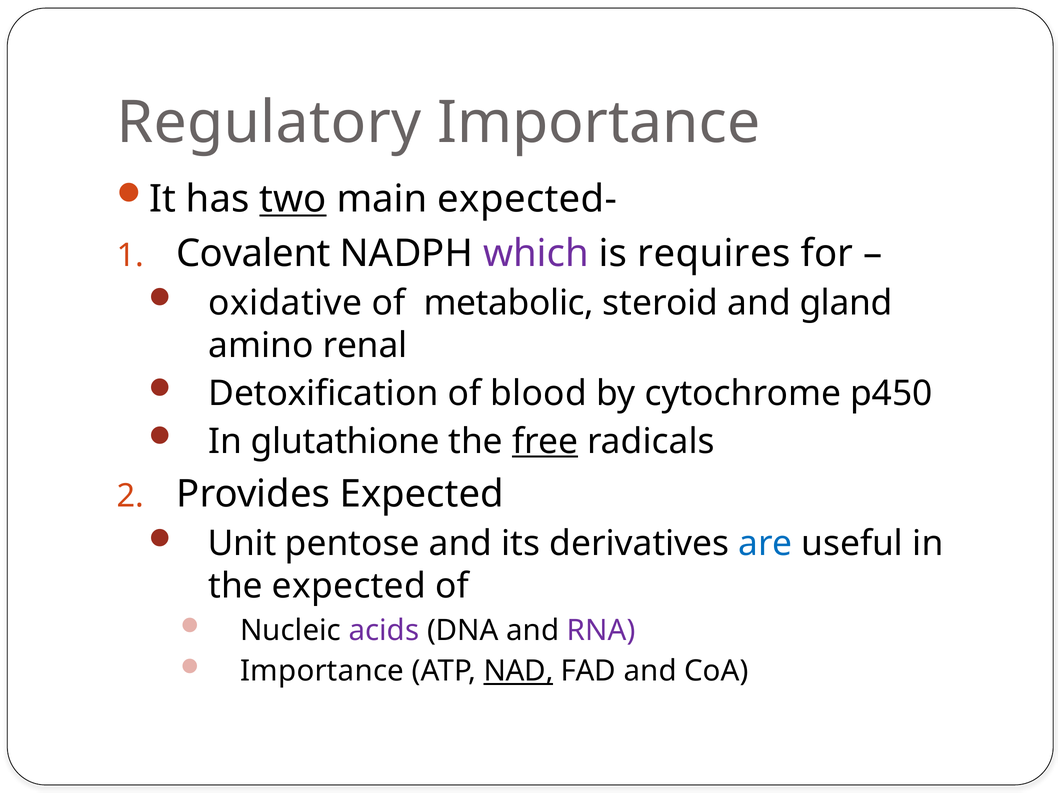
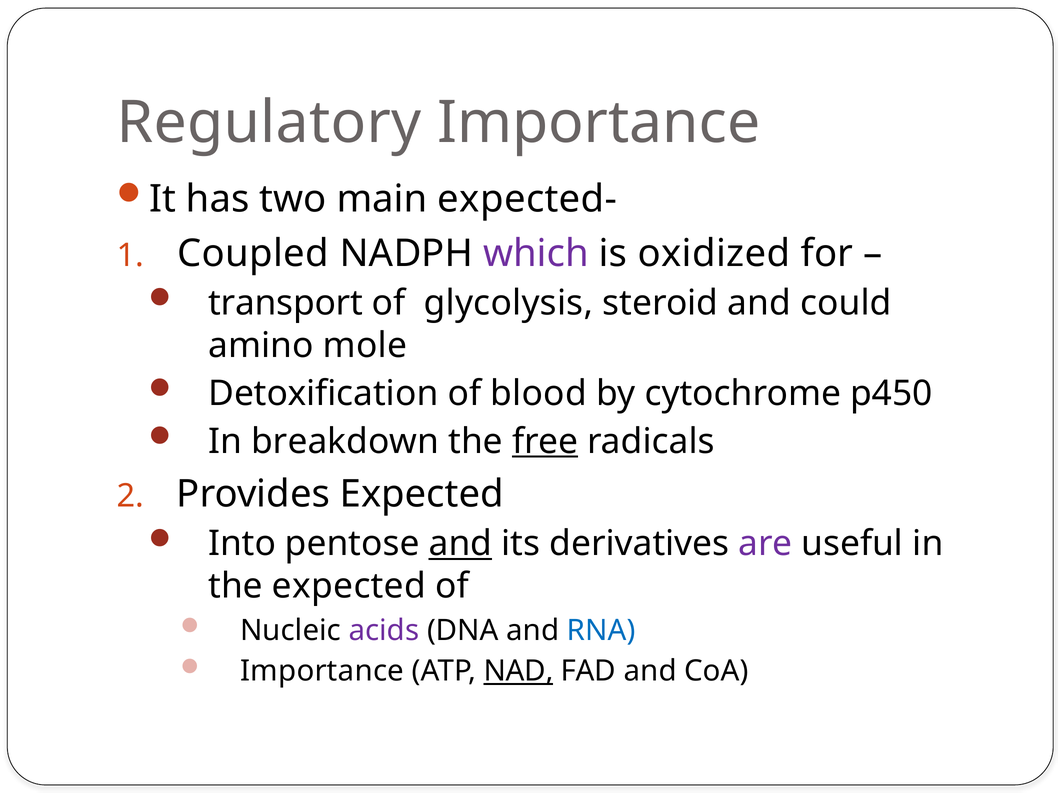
two underline: present -> none
Covalent: Covalent -> Coupled
requires: requires -> oxidized
oxidative: oxidative -> transport
metabolic: metabolic -> glycolysis
gland: gland -> could
renal: renal -> mole
glutathione: glutathione -> breakdown
Unit: Unit -> Into
and at (460, 544) underline: none -> present
are colour: blue -> purple
RNA colour: purple -> blue
